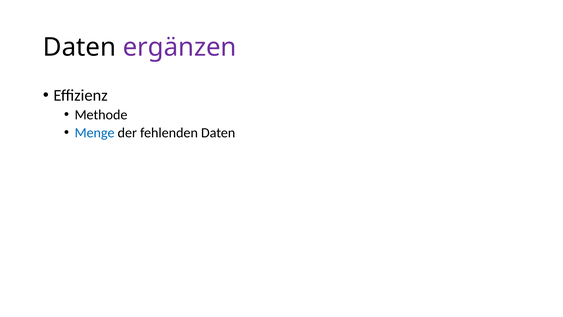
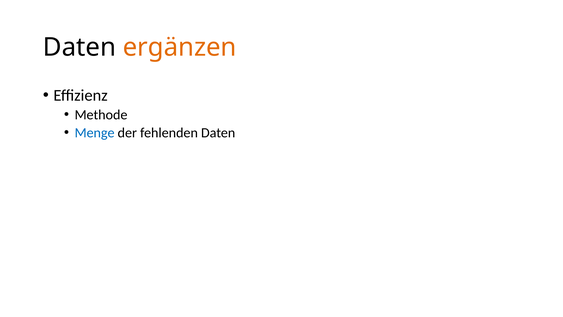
ergänzen colour: purple -> orange
